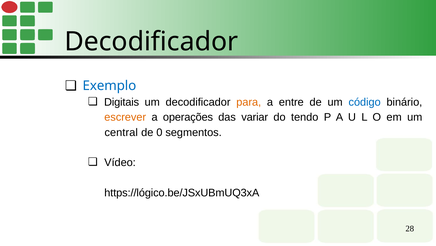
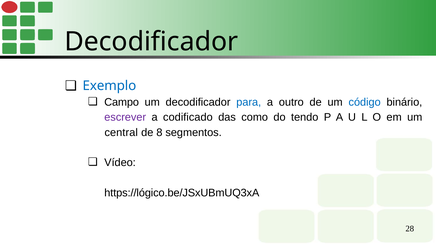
Digitais: Digitais -> Campo
para colour: orange -> blue
entre: entre -> outro
escrever colour: orange -> purple
operações: operações -> codificado
variar: variar -> como
0: 0 -> 8
